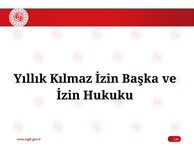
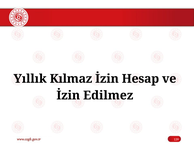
Başka: Başka -> Hesap
Hukuku: Hukuku -> Edilmez
